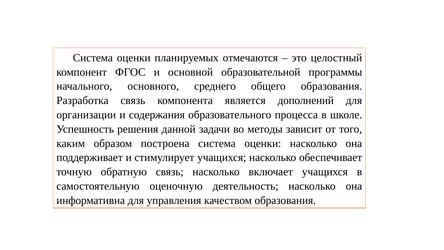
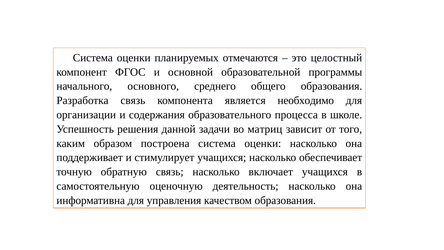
дополнений: дополнений -> необходимо
методы: методы -> матриц
